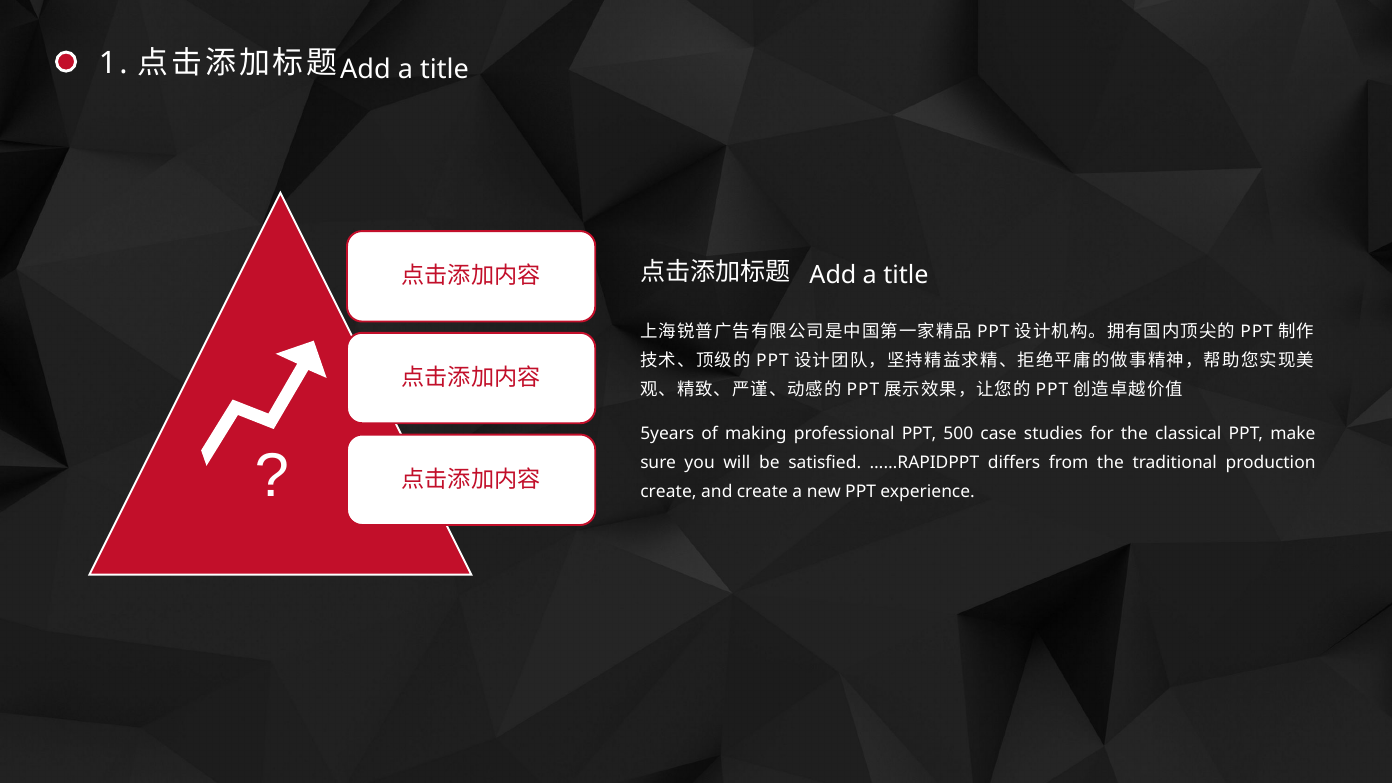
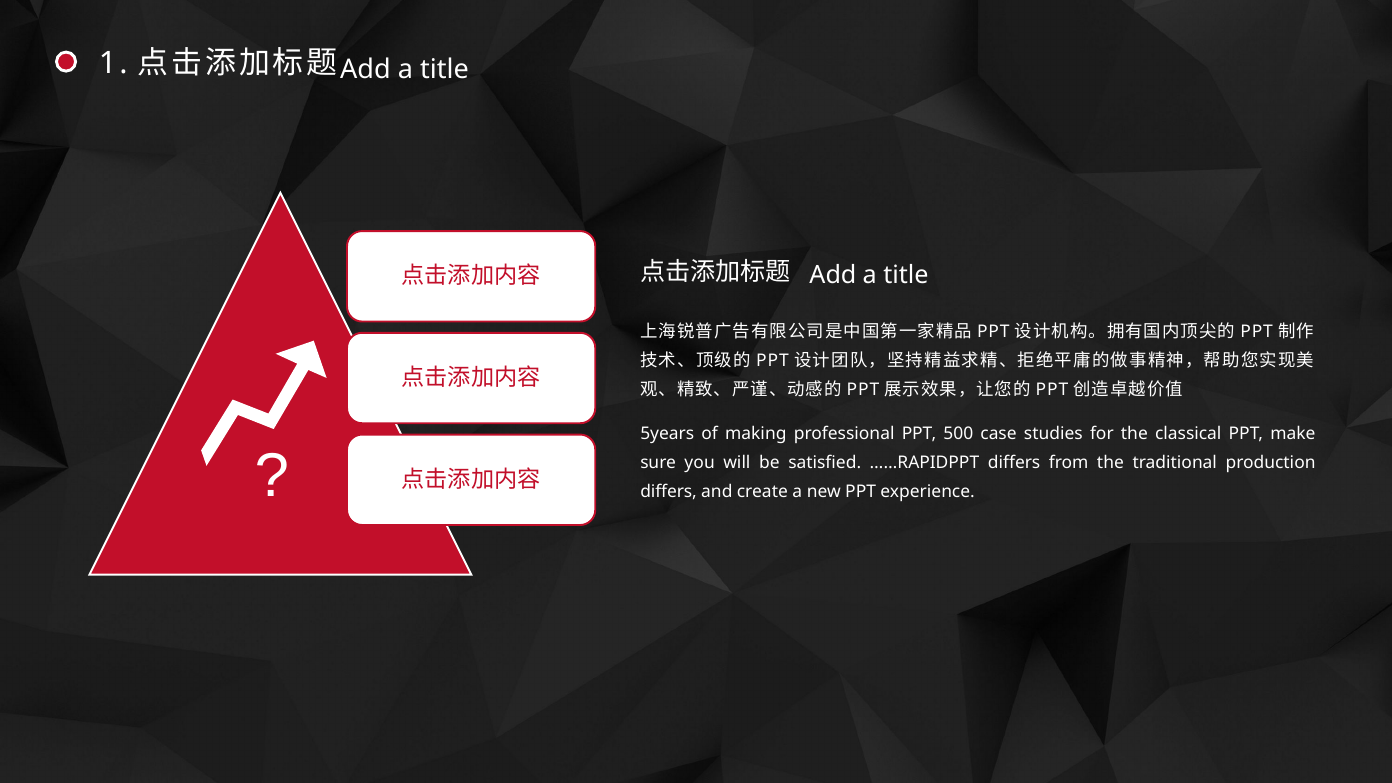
create at (668, 492): create -> differs
